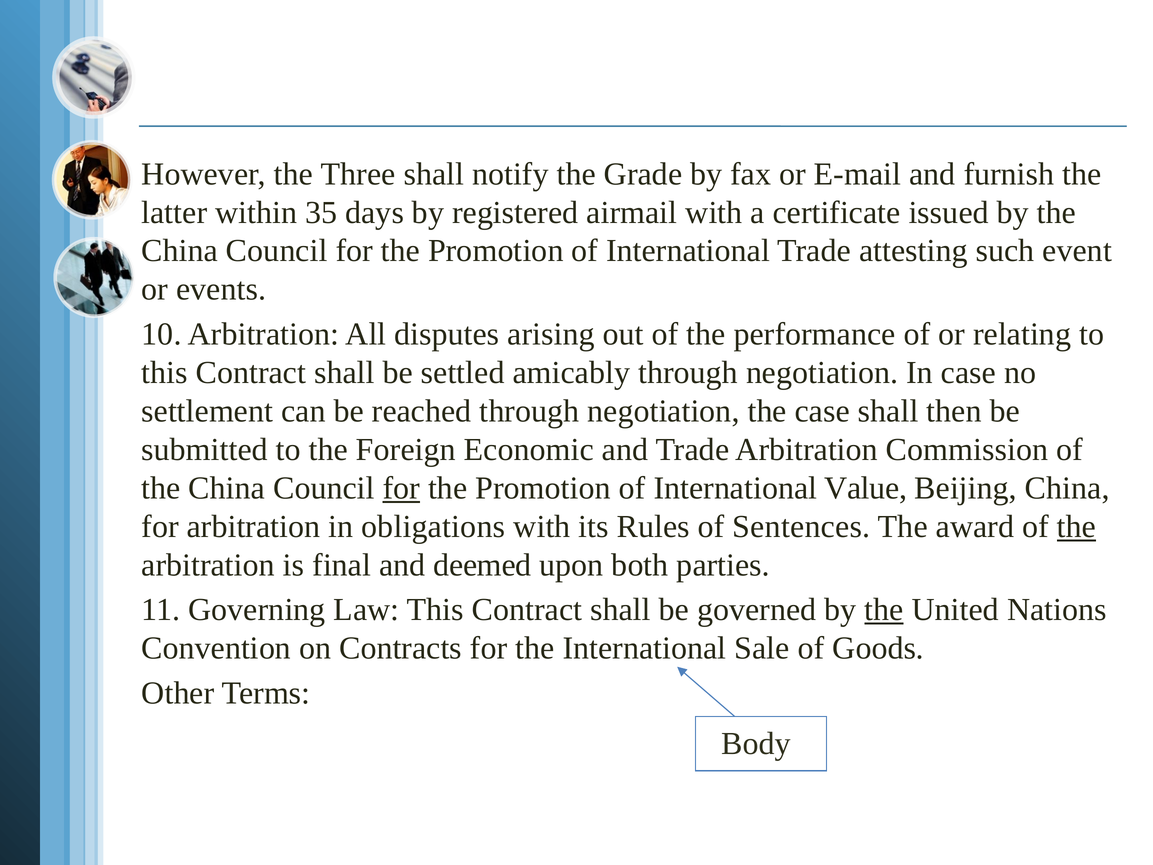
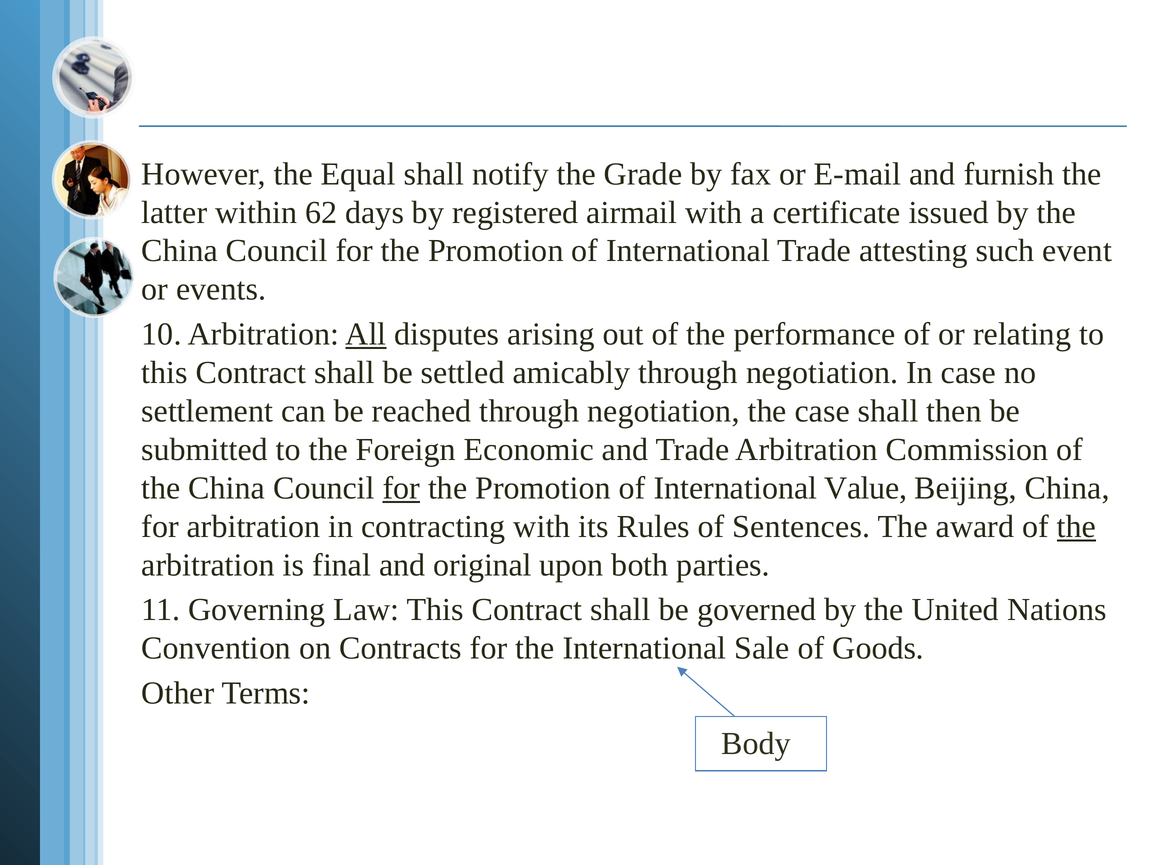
Three: Three -> Equal
35: 35 -> 62
All underline: none -> present
obligations: obligations -> contracting
deemed: deemed -> original
the at (884, 610) underline: present -> none
